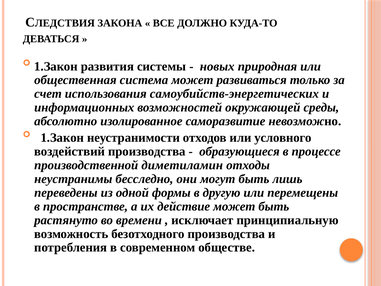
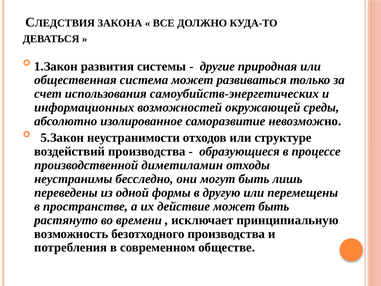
новых: новых -> другие
1.Закон at (62, 138): 1.Закон -> 5.Закон
условного: условного -> структуре
